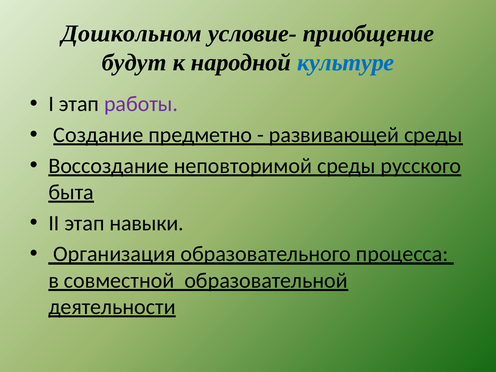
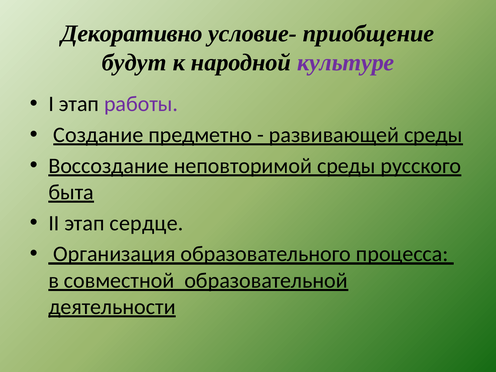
Дошкольном: Дошкольном -> Декоративно
культуре colour: blue -> purple
навыки: навыки -> сердце
